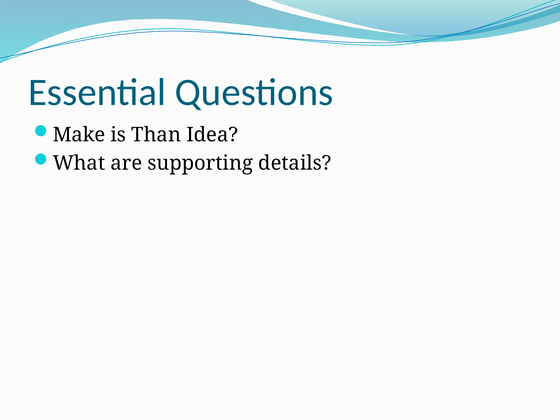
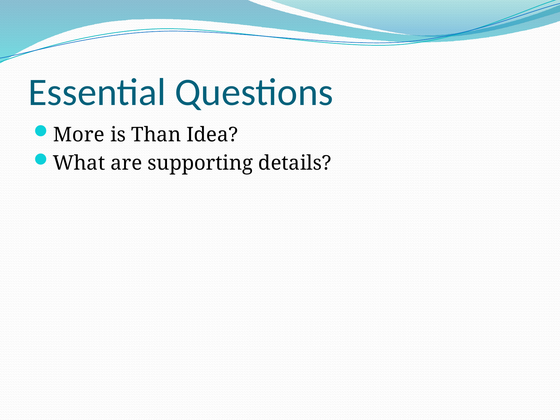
Make: Make -> More
